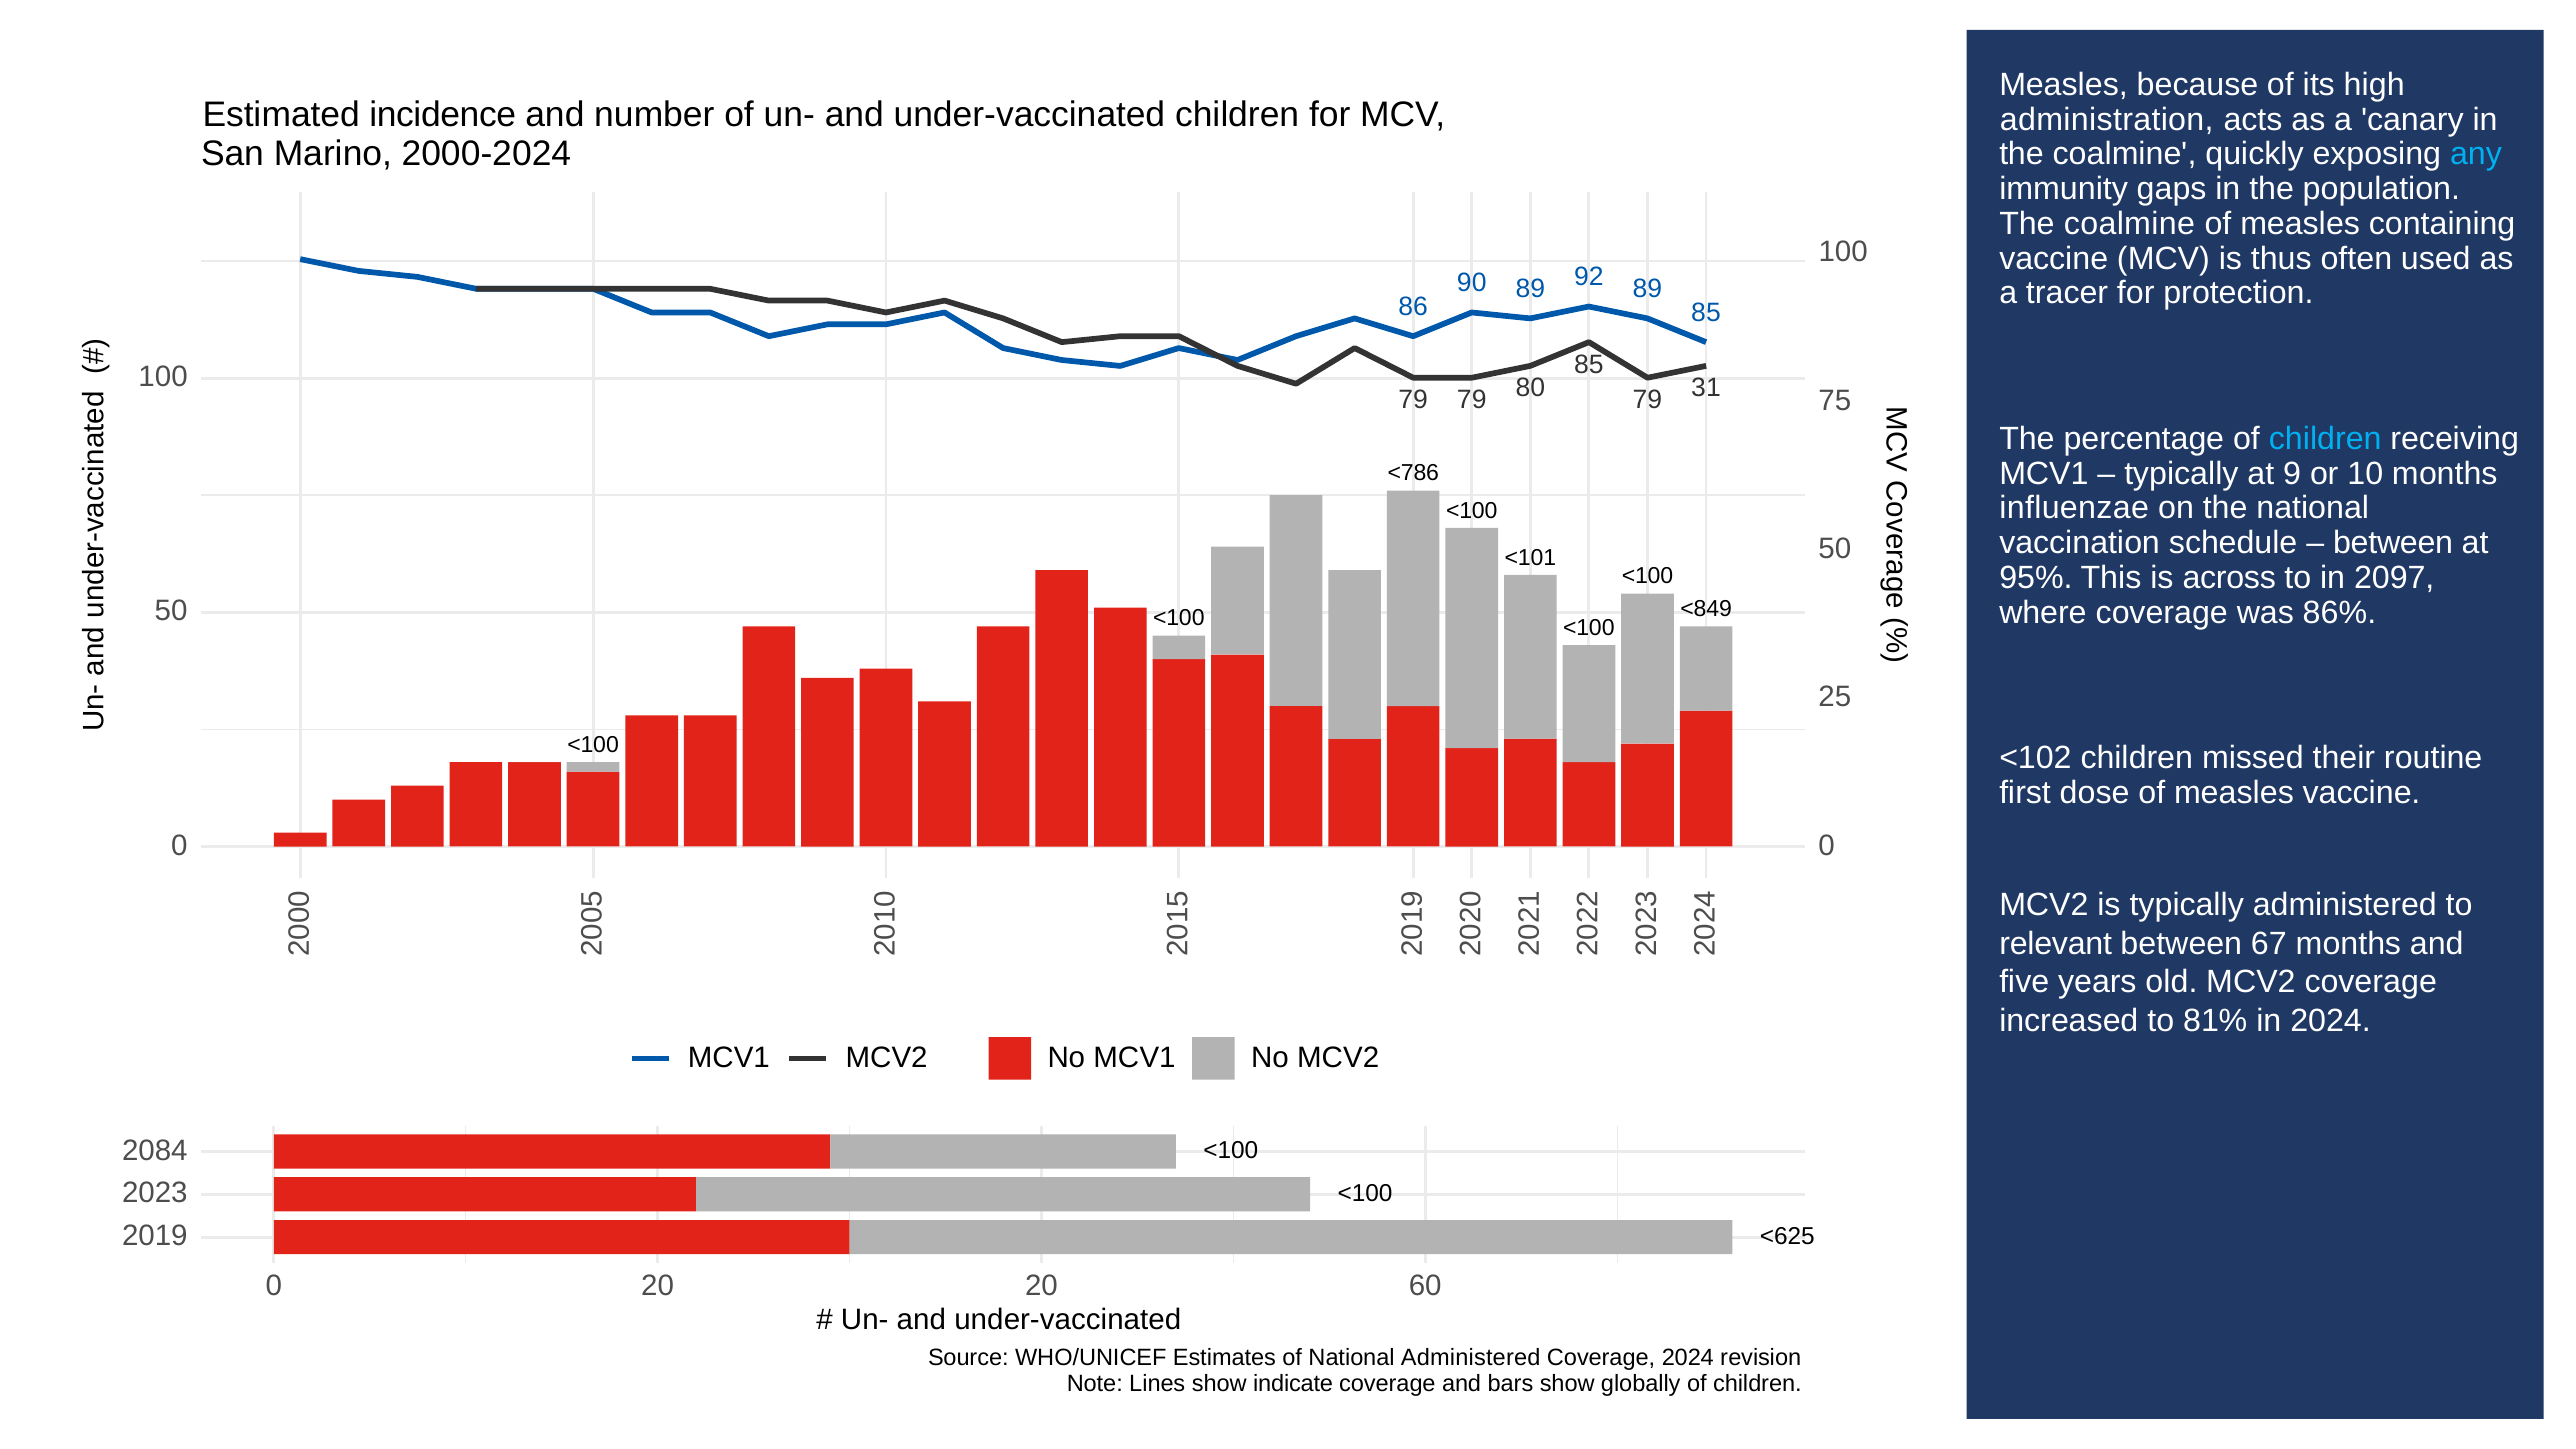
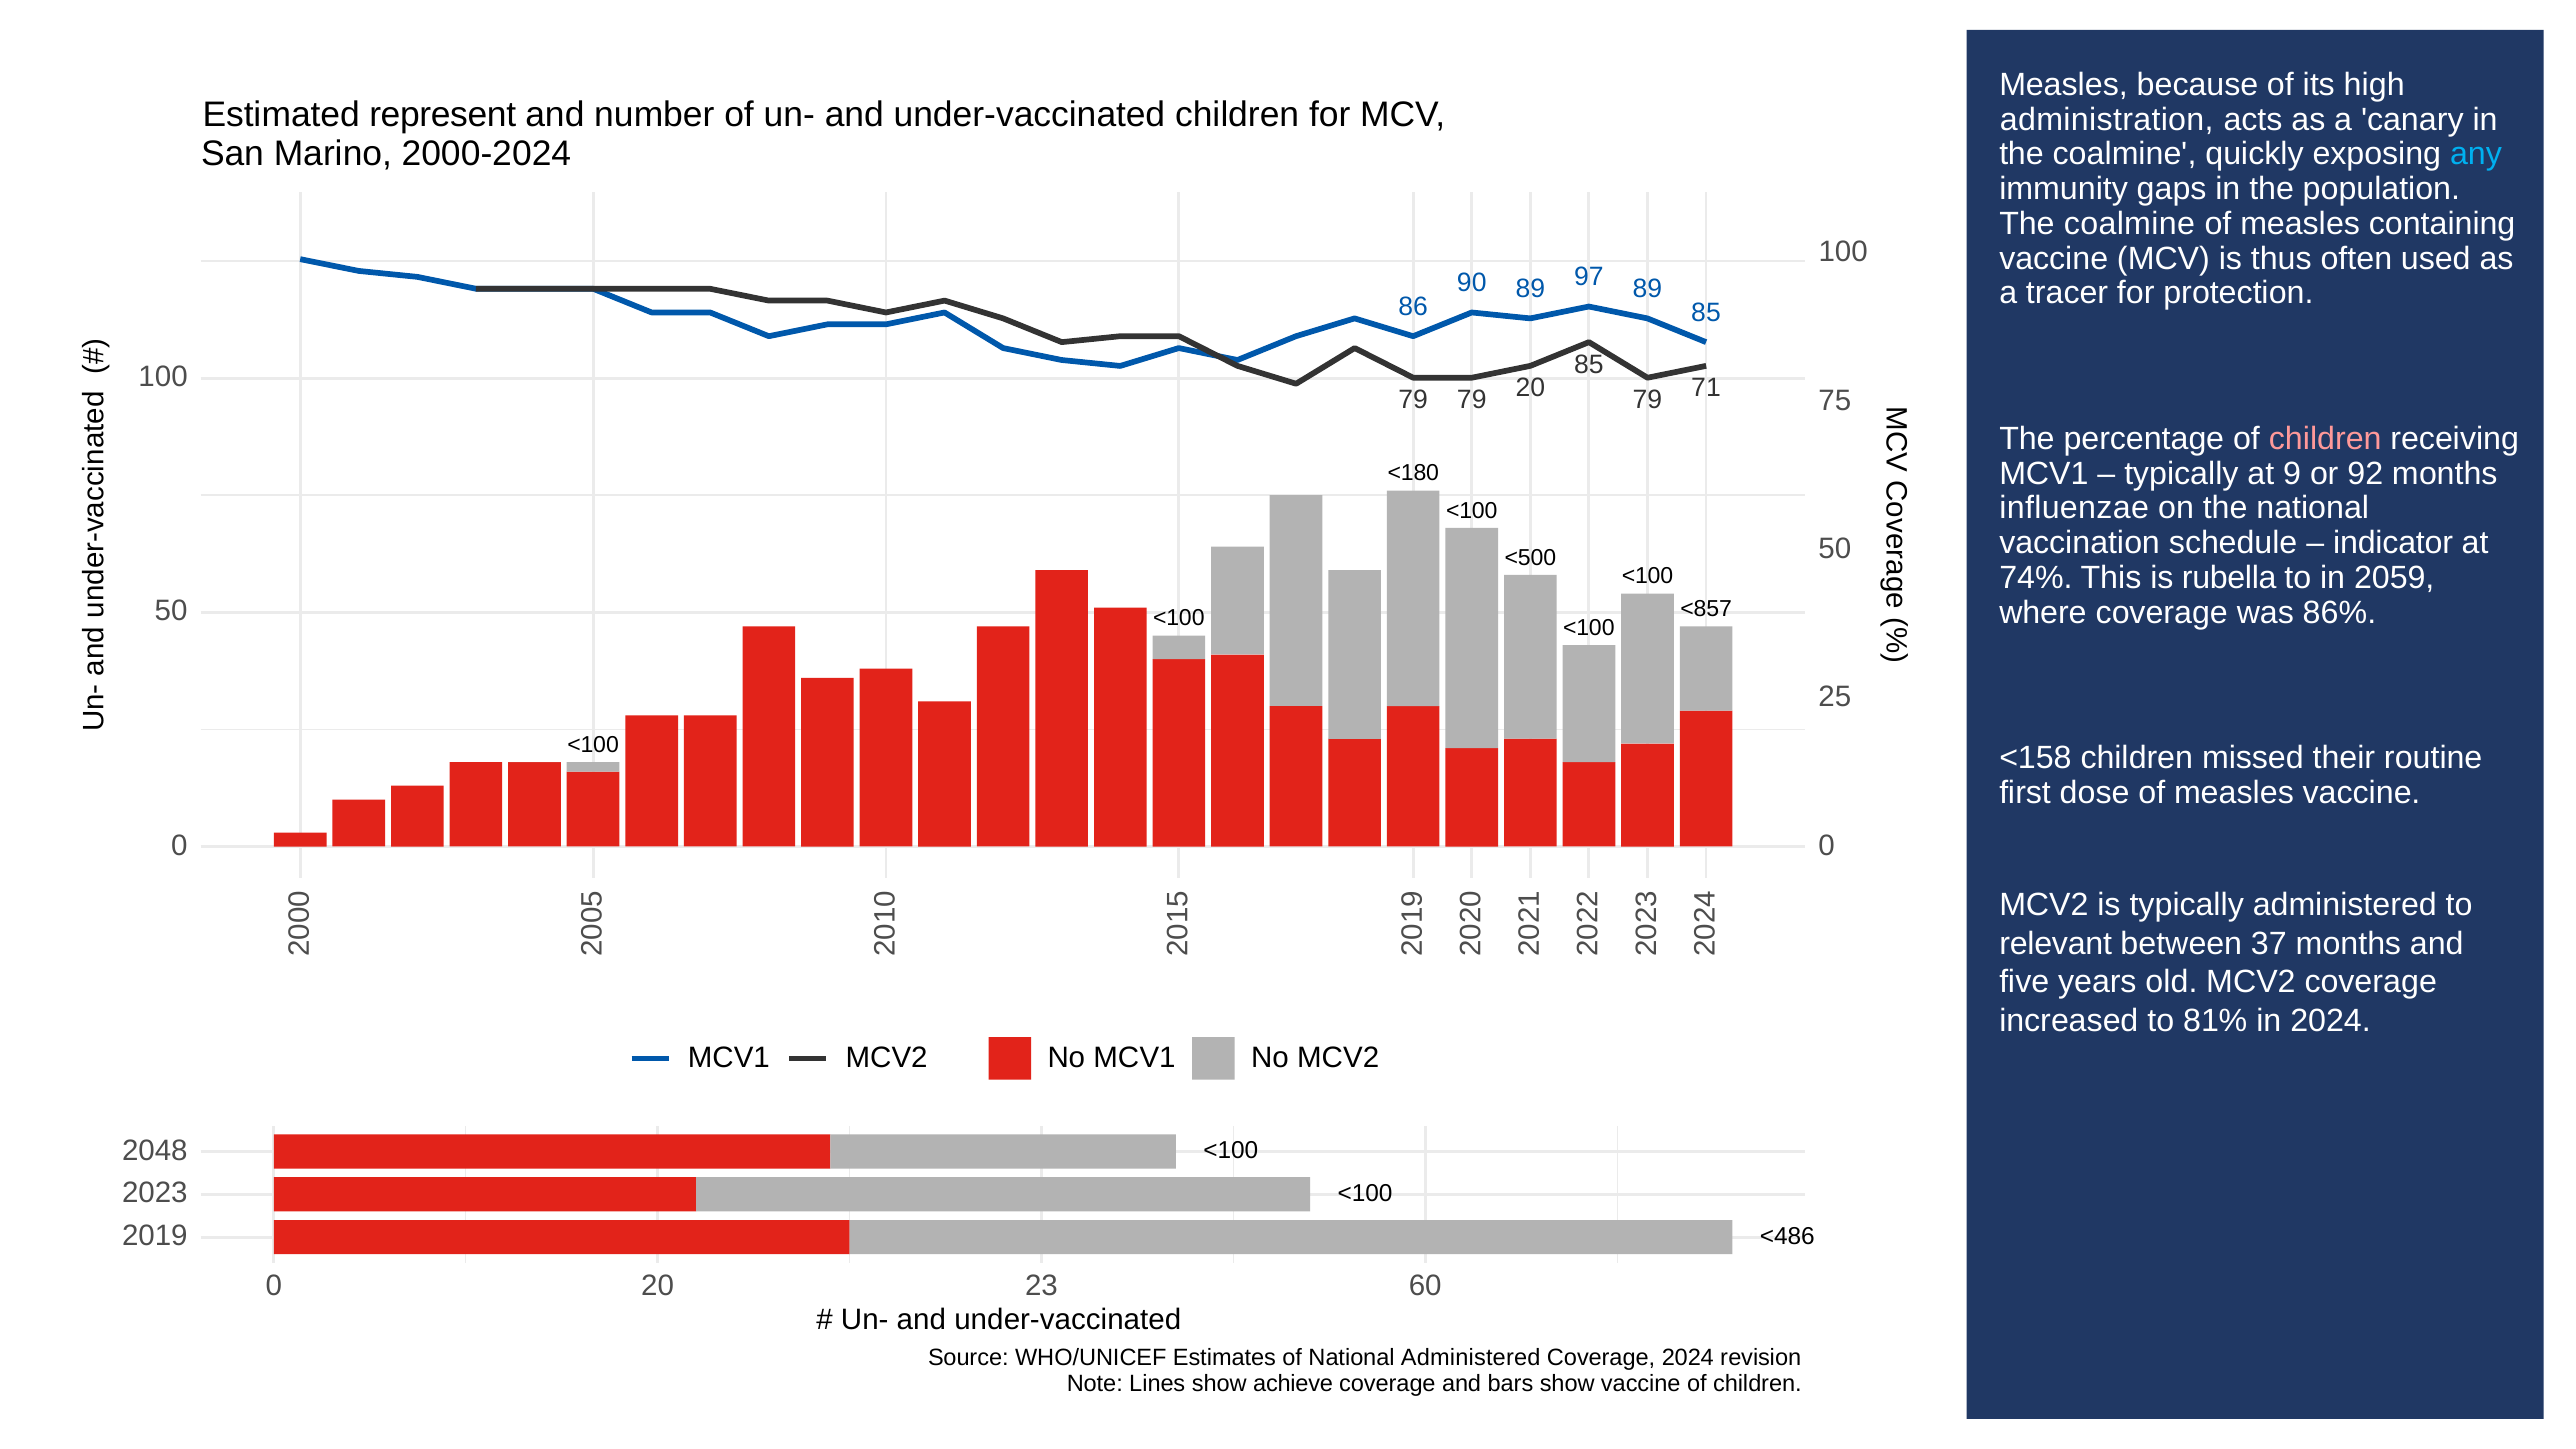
incidence: incidence -> represent
92: 92 -> 97
79 80: 80 -> 20
31: 31 -> 71
children at (2325, 439) colour: light blue -> pink
10: 10 -> 92
<786: <786 -> <180
between at (2393, 543): between -> indicator
<101: <101 -> <500
95%: 95% -> 74%
across: across -> rubella
2097: 2097 -> 2059
<849: <849 -> <857
<102: <102 -> <158
67: 67 -> 37
2084: 2084 -> 2048
<625: <625 -> <486
20 20: 20 -> 23
indicate: indicate -> achieve
show globally: globally -> vaccine
